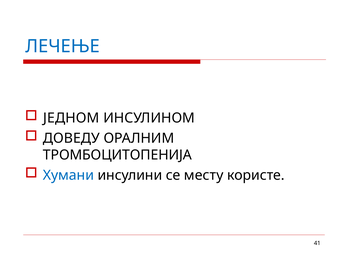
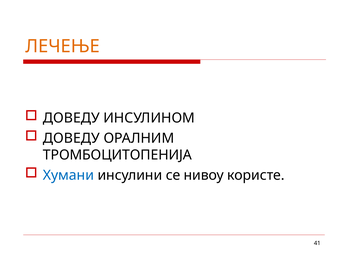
ЛЕЧЕЊЕ colour: blue -> orange
ЈЕДНОМ at (71, 118): ЈЕДНОМ -> ДОВЕДУ
месту: месту -> нивоу
